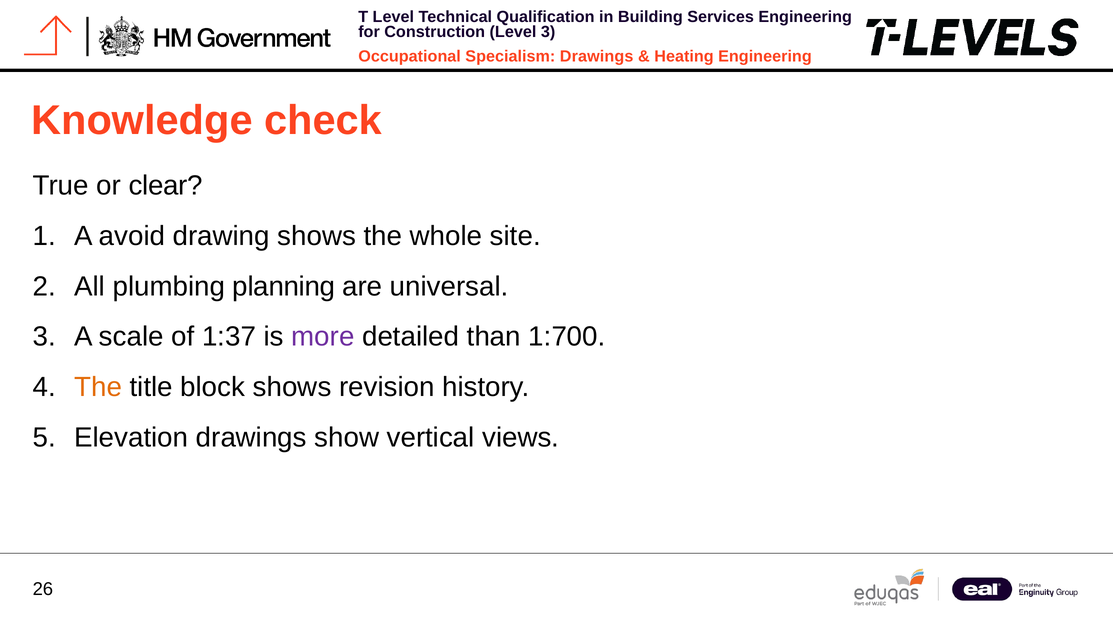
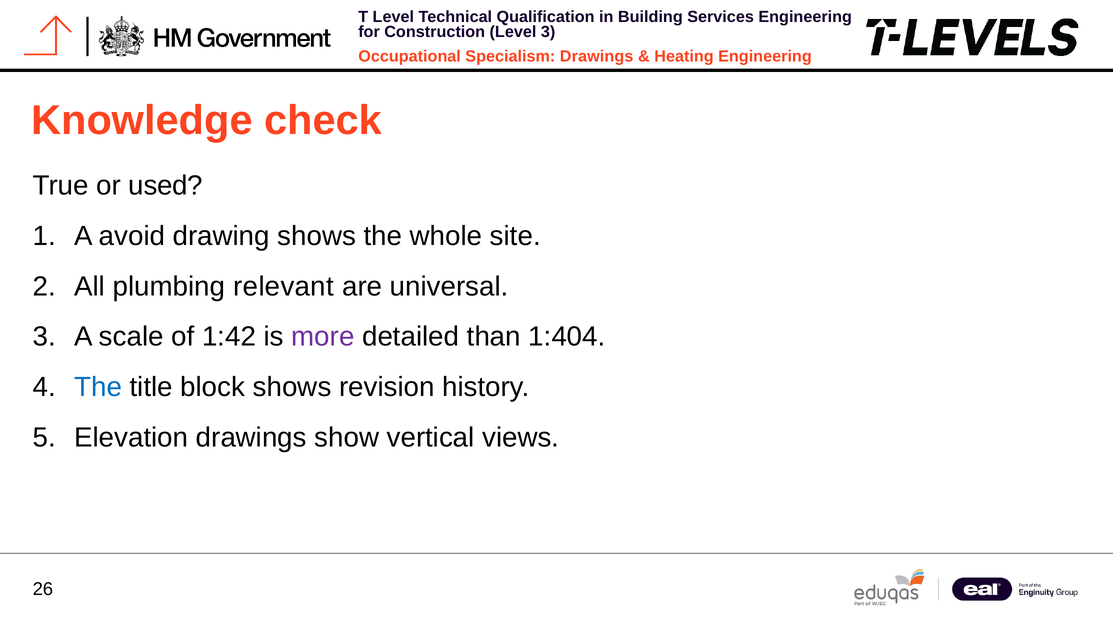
clear: clear -> used
planning: planning -> relevant
1:37: 1:37 -> 1:42
1:700: 1:700 -> 1:404
The at (98, 387) colour: orange -> blue
